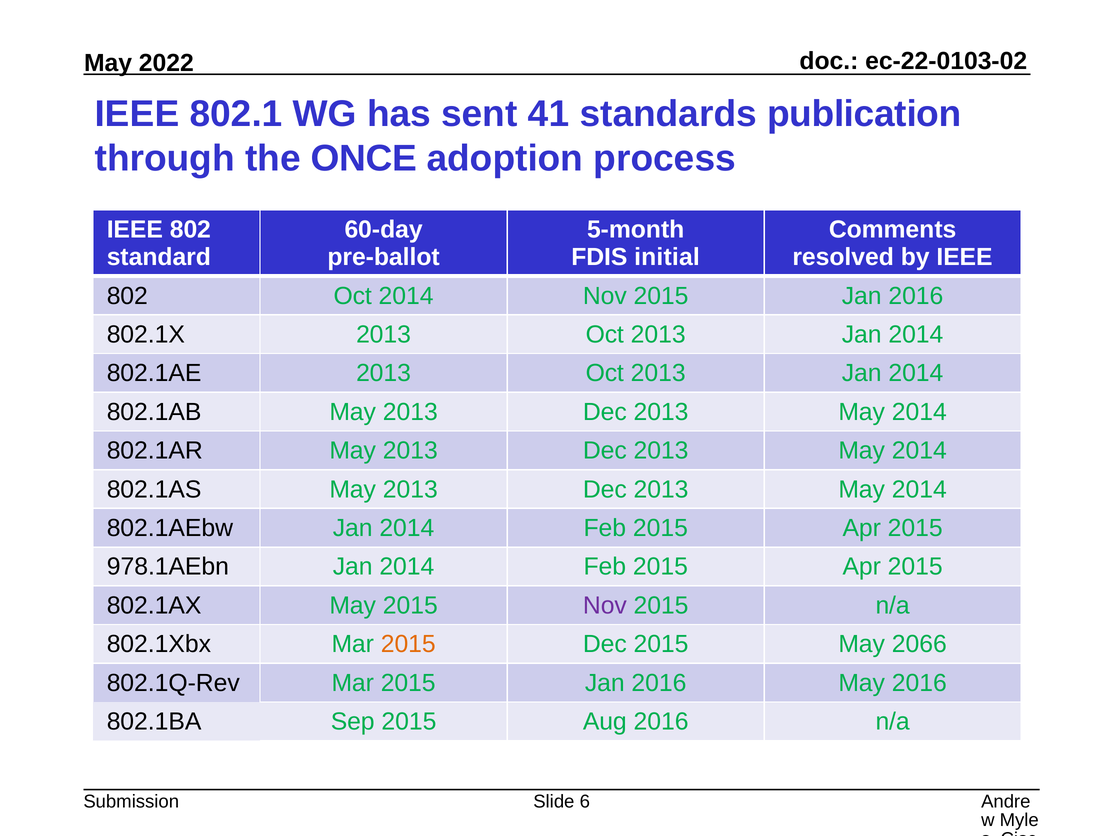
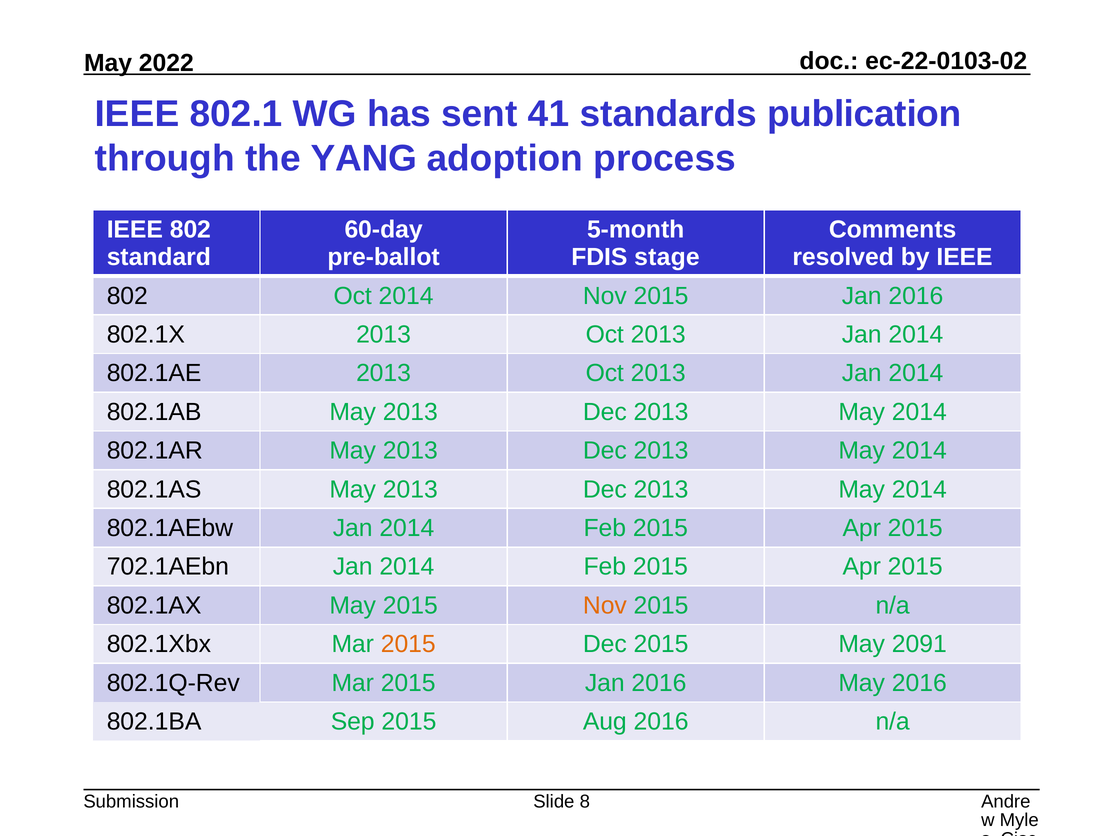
ONCE: ONCE -> YANG
initial: initial -> stage
978.1AEbn: 978.1AEbn -> 702.1AEbn
Nov at (605, 605) colour: purple -> orange
2066: 2066 -> 2091
6: 6 -> 8
